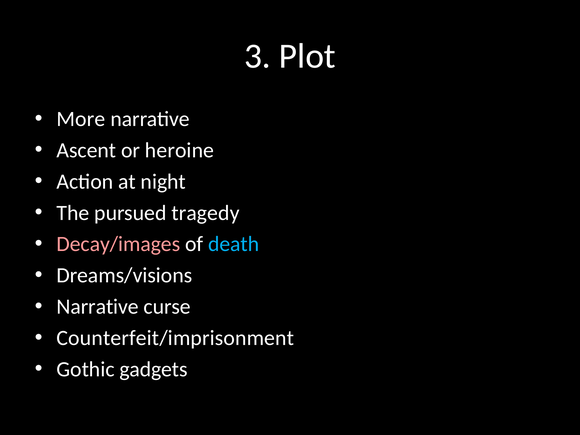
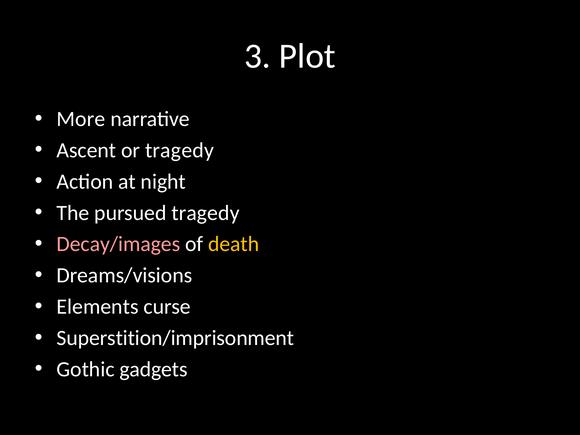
or heroine: heroine -> tragedy
death colour: light blue -> yellow
Narrative at (98, 307): Narrative -> Elements
Counterfeit/imprisonment: Counterfeit/imprisonment -> Superstition/imprisonment
